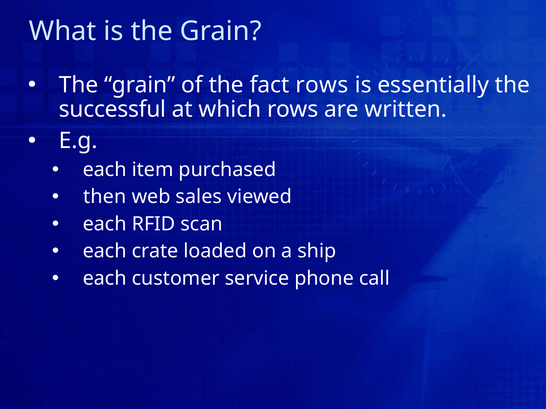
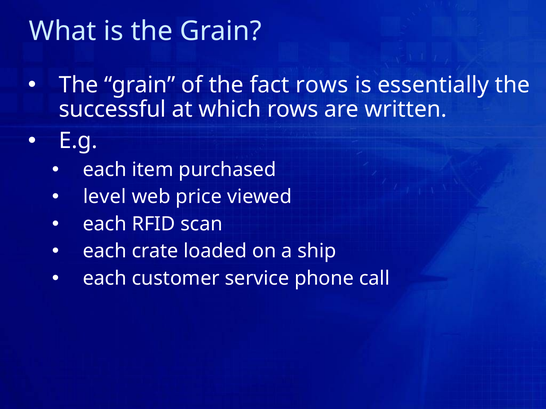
then: then -> level
sales: sales -> price
